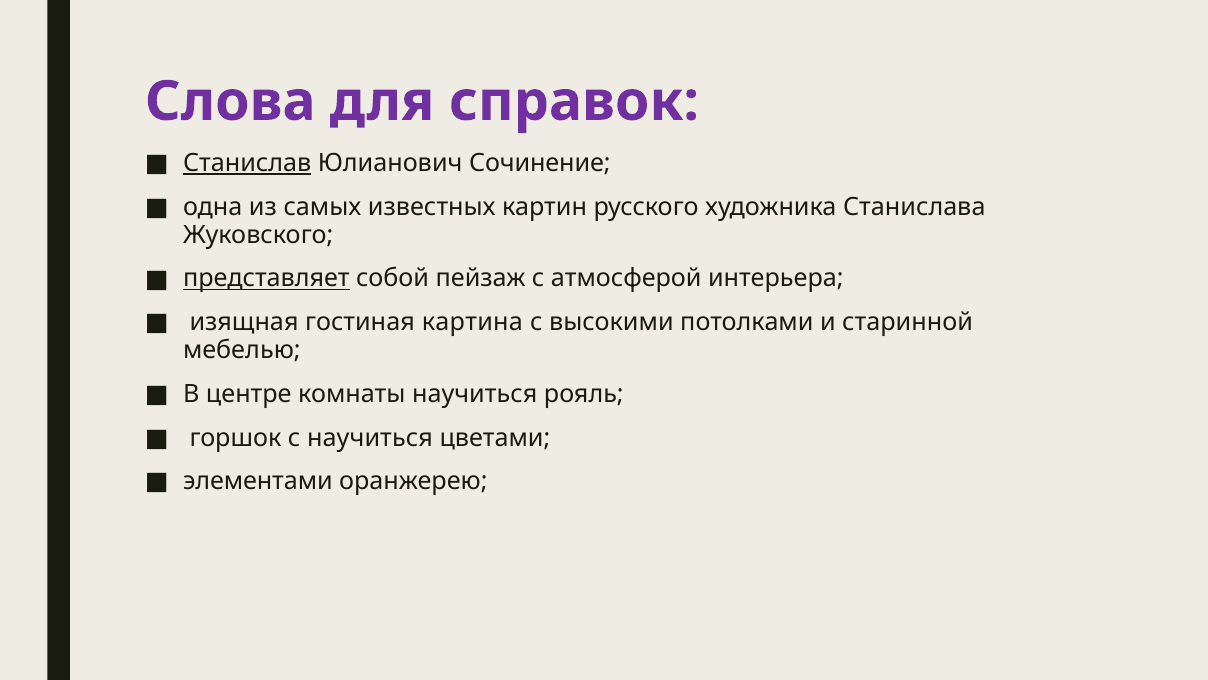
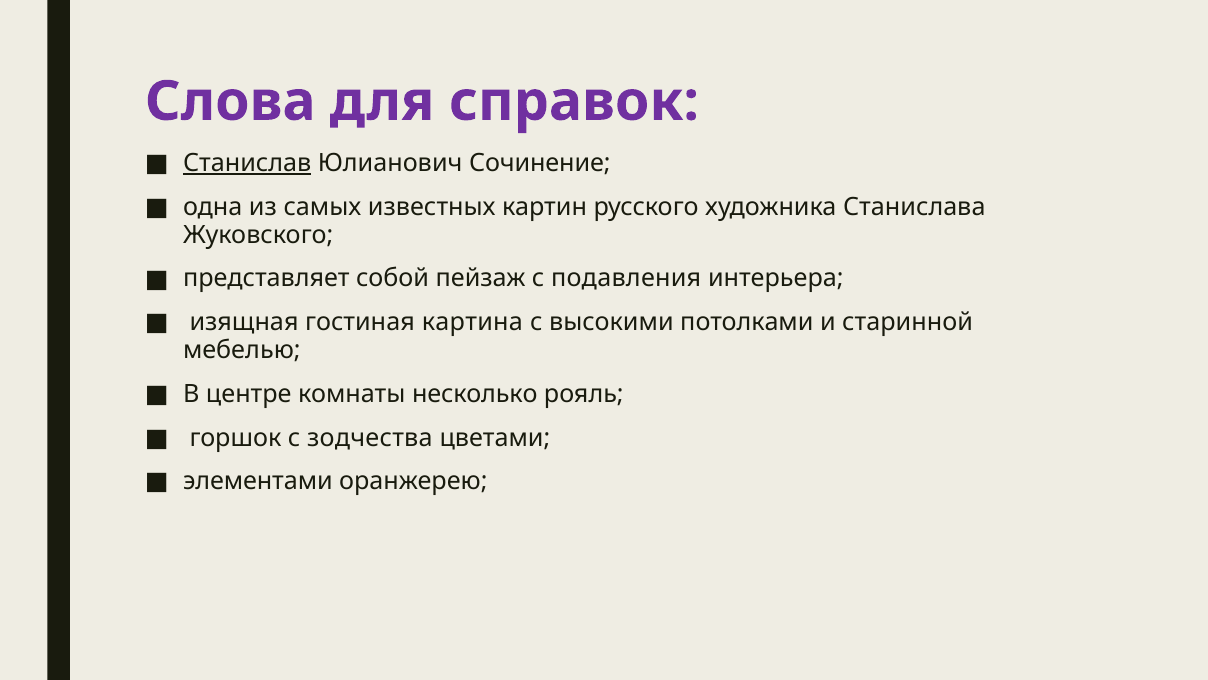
представляет underline: present -> none
атмосферой: атмосферой -> подавления
комнаты научиться: научиться -> несколько
с научиться: научиться -> зодчества
